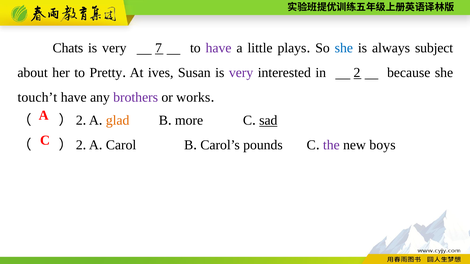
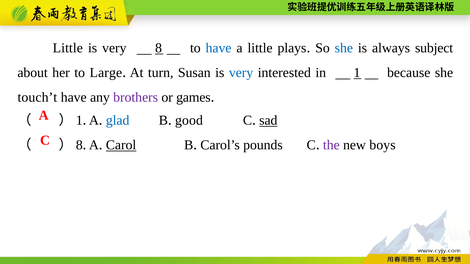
Chats at (68, 48): Chats -> Little
very 7: 7 -> 8
have at (219, 48) colour: purple -> blue
Pretty: Pretty -> Large
ives: ives -> turn
very at (241, 73) colour: purple -> blue
in 2: 2 -> 1
works: works -> games
2 at (79, 121): 2 -> 1
glad colour: orange -> blue
more: more -> good
2 at (79, 145): 2 -> 8
Carol underline: none -> present
